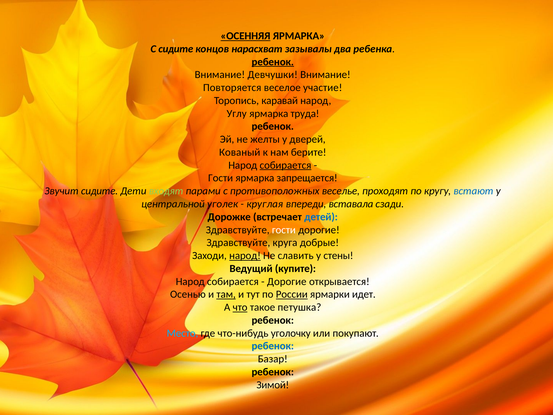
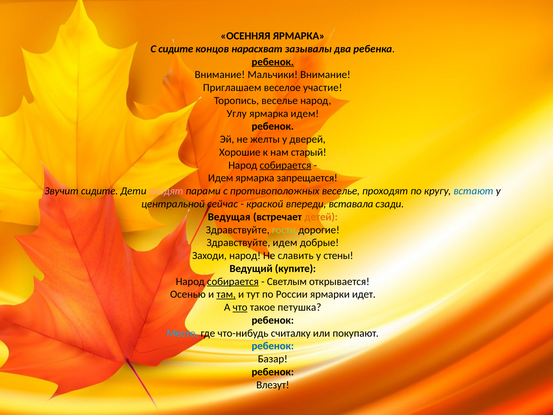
ОСЕННЯЯ underline: present -> none
Девчушки: Девчушки -> Мальчики
Повторяется: Повторяется -> Приглашаем
Торопись каравай: каравай -> веселье
ярмарка труда: труда -> идем
Кованый: Кованый -> Хорошие
берите: берите -> старый
Гости at (221, 178): Гости -> Идем
входят colour: light green -> pink
уголек: уголек -> сейчас
круглая: круглая -> краской
Дорожке: Дорожке -> Ведущая
детей colour: blue -> orange
гости at (284, 230) colour: white -> light green
Здравствуйте круга: круга -> идем
народ at (245, 255) underline: present -> none
собирается at (233, 281) underline: none -> present
Дорогие at (287, 281): Дорогие -> Светлым
России underline: present -> none
уголочку: уголочку -> считалку
Зимой: Зимой -> Влезут
